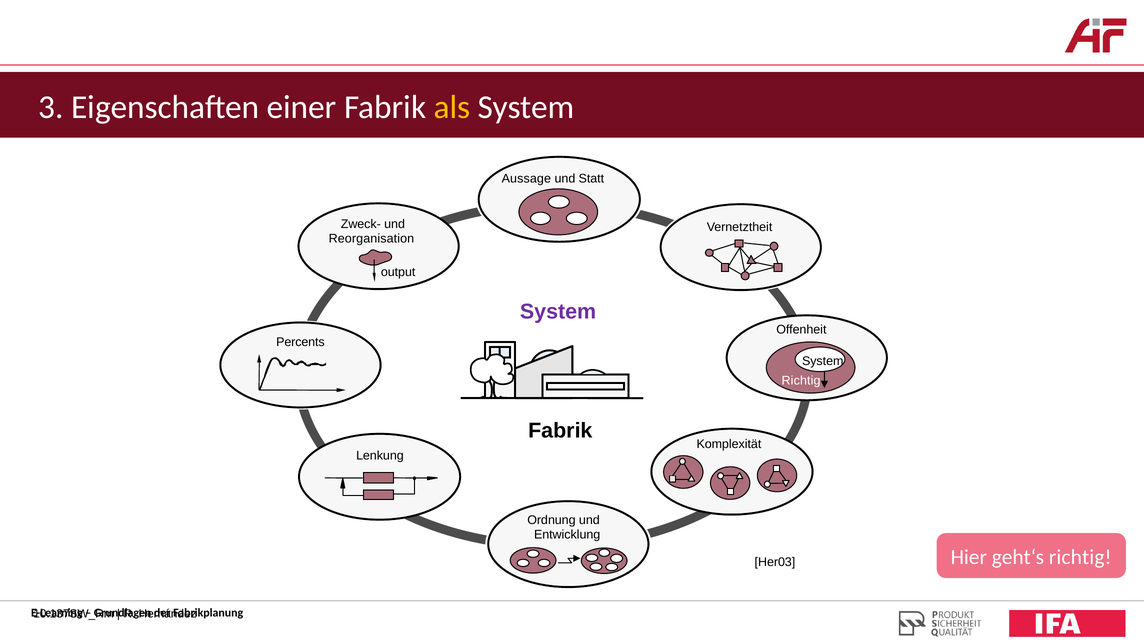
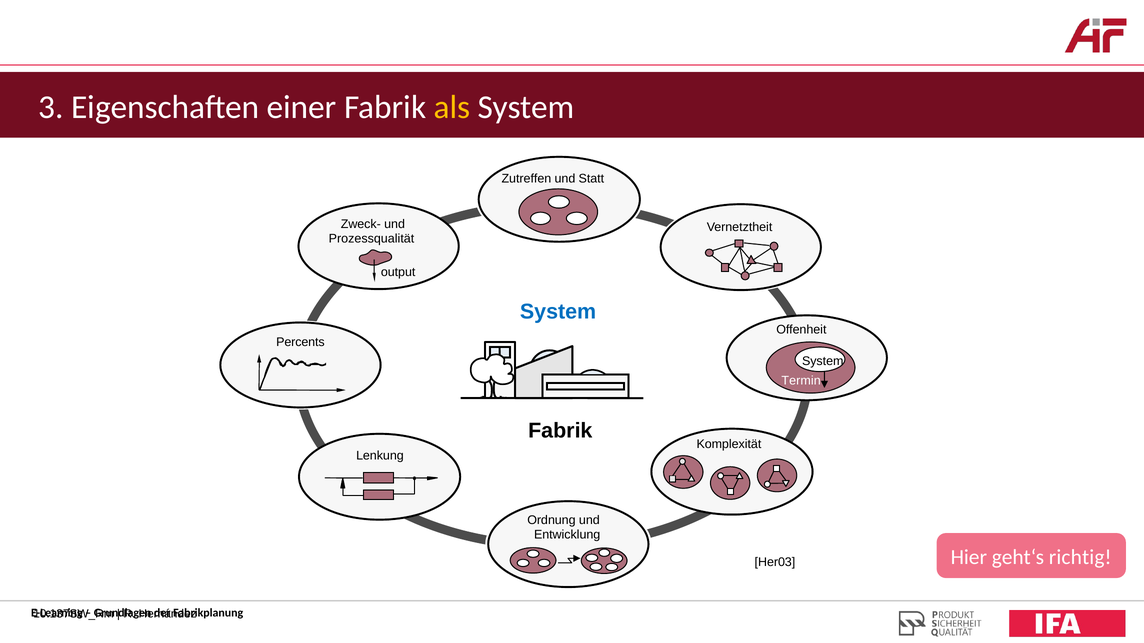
Aussage: Aussage -> Zutreffen
Reorganisation: Reorganisation -> Prozessqualität
System at (558, 312) colour: purple -> blue
Richtig at (801, 381): Richtig -> Termin
